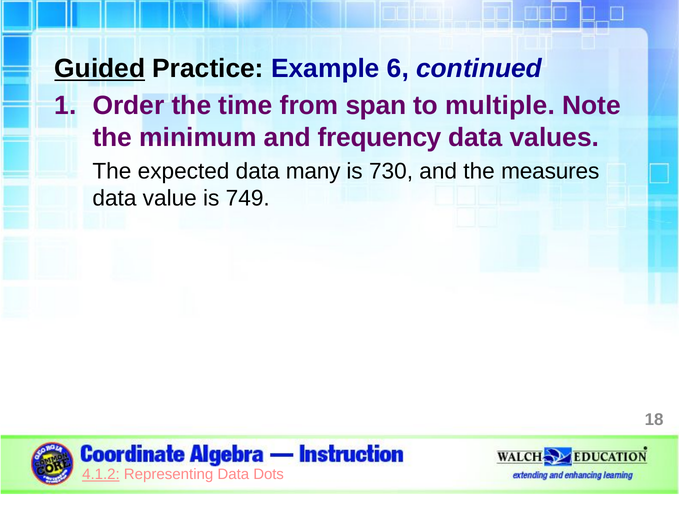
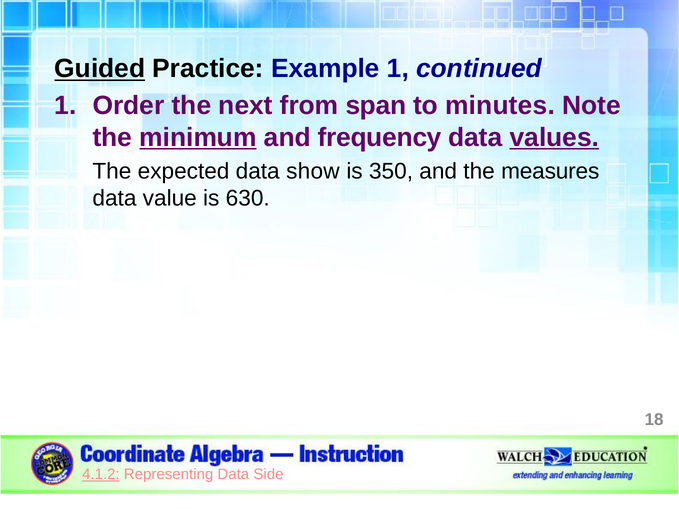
Example 6: 6 -> 1
time: time -> next
multiple: multiple -> minutes
minimum underline: none -> present
values underline: none -> present
many: many -> show
730: 730 -> 350
749: 749 -> 630
Dots: Dots -> Side
